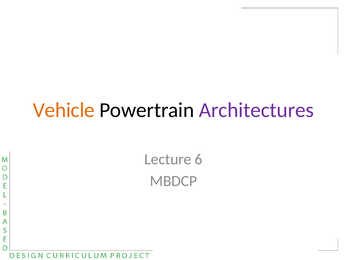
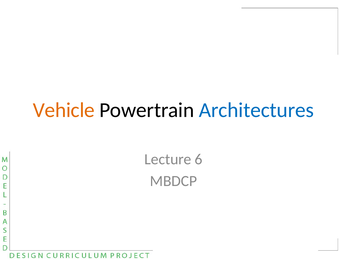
Architectures colour: purple -> blue
